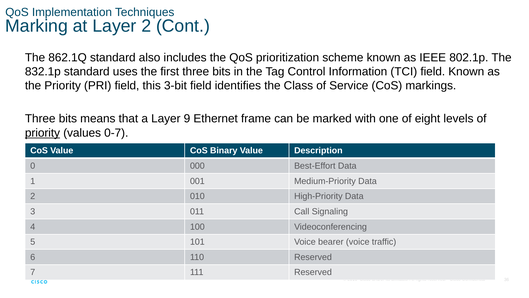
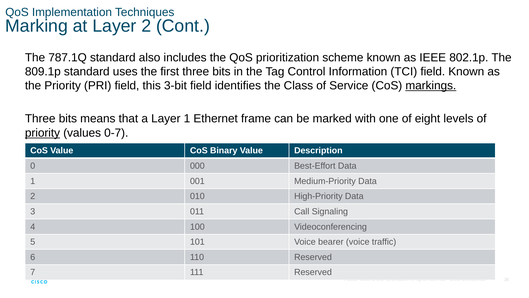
862.1Q: 862.1Q -> 787.1Q
832.1p: 832.1p -> 809.1p
markings underline: none -> present
Layer 9: 9 -> 1
